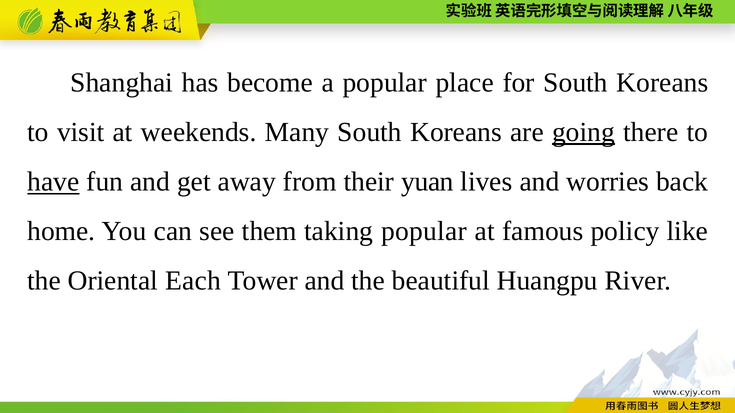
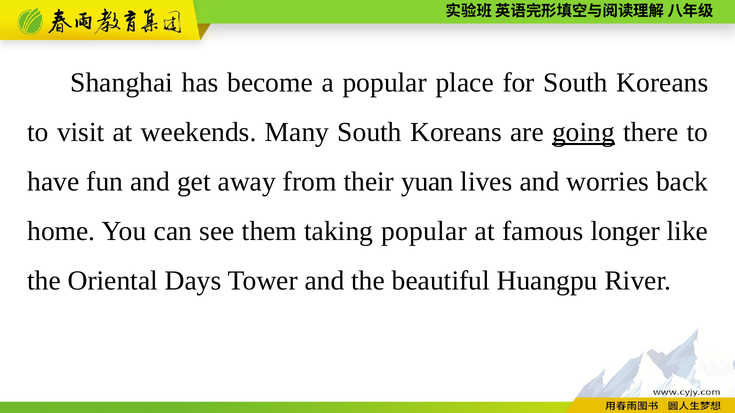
have underline: present -> none
policy: policy -> longer
Each: Each -> Days
